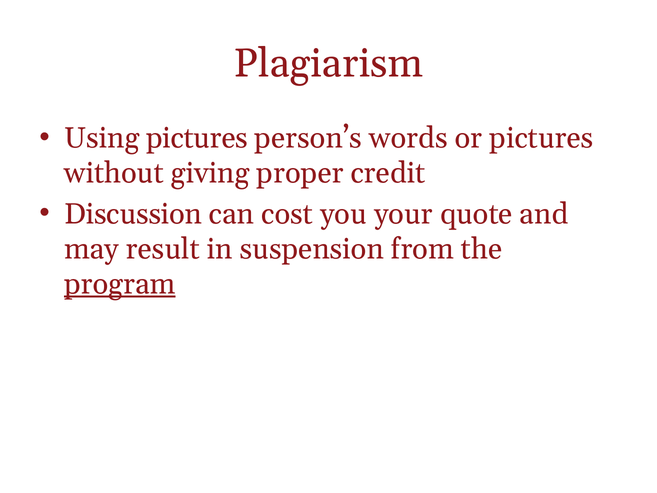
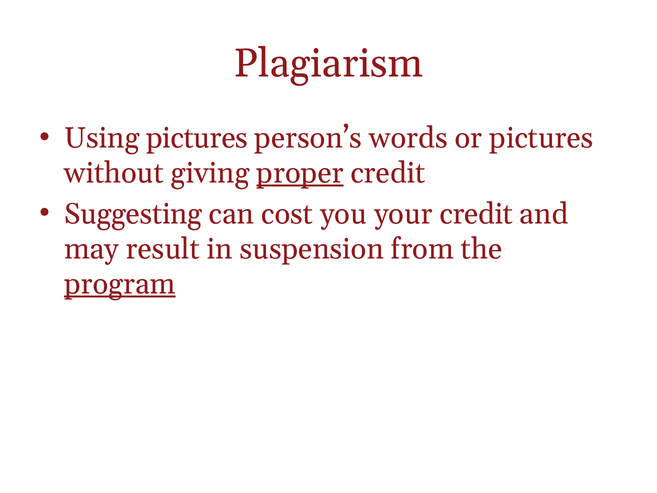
proper underline: none -> present
Discussion: Discussion -> Suggesting
your quote: quote -> credit
